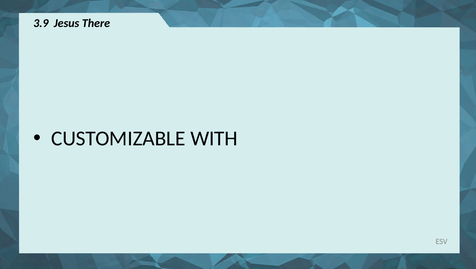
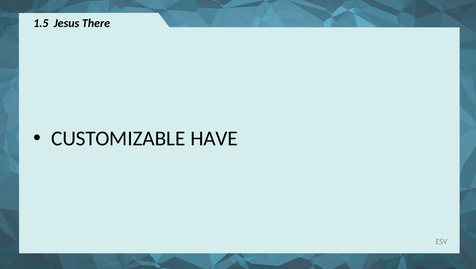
3.9: 3.9 -> 1.5
WITH: WITH -> HAVE
